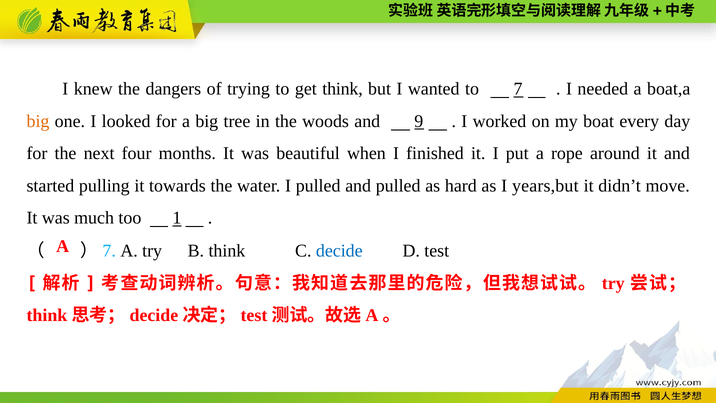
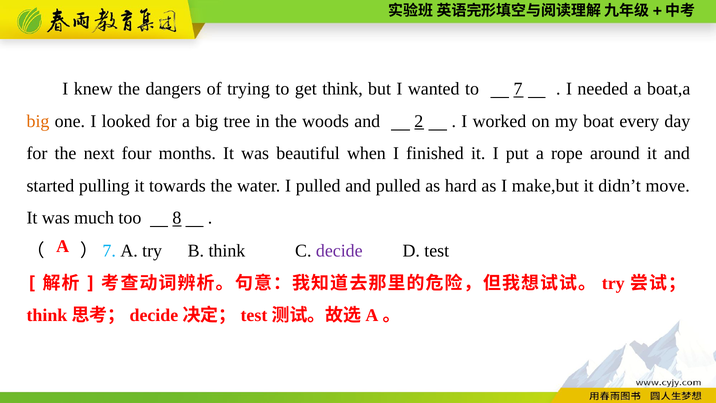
9: 9 -> 2
years,but: years,but -> make,but
1: 1 -> 8
decide colour: blue -> purple
